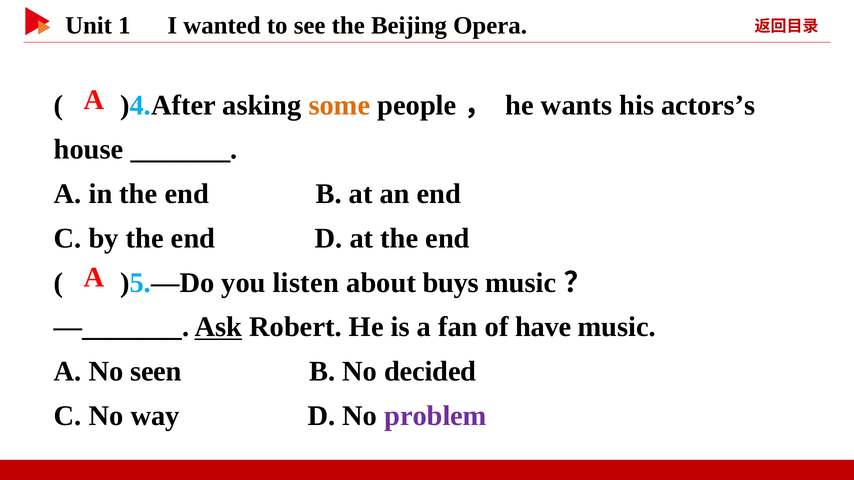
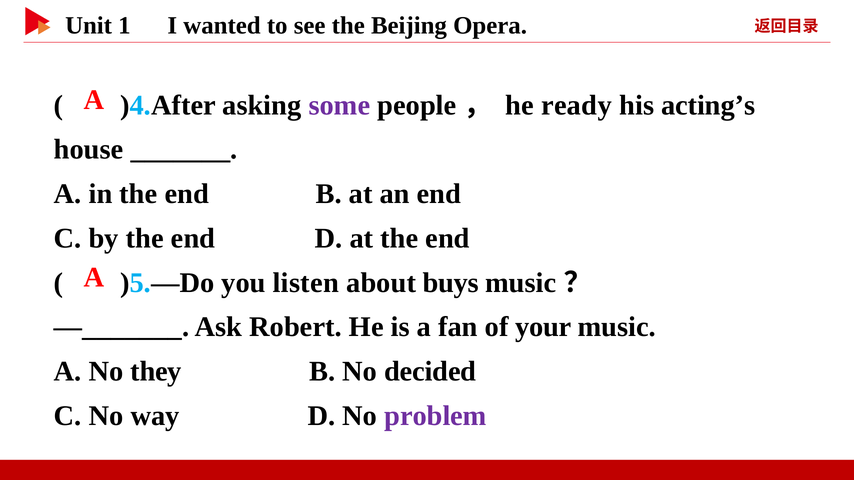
some colour: orange -> purple
wants: wants -> ready
actors’s: actors’s -> acting’s
Ask underline: present -> none
have: have -> your
seen: seen -> they
